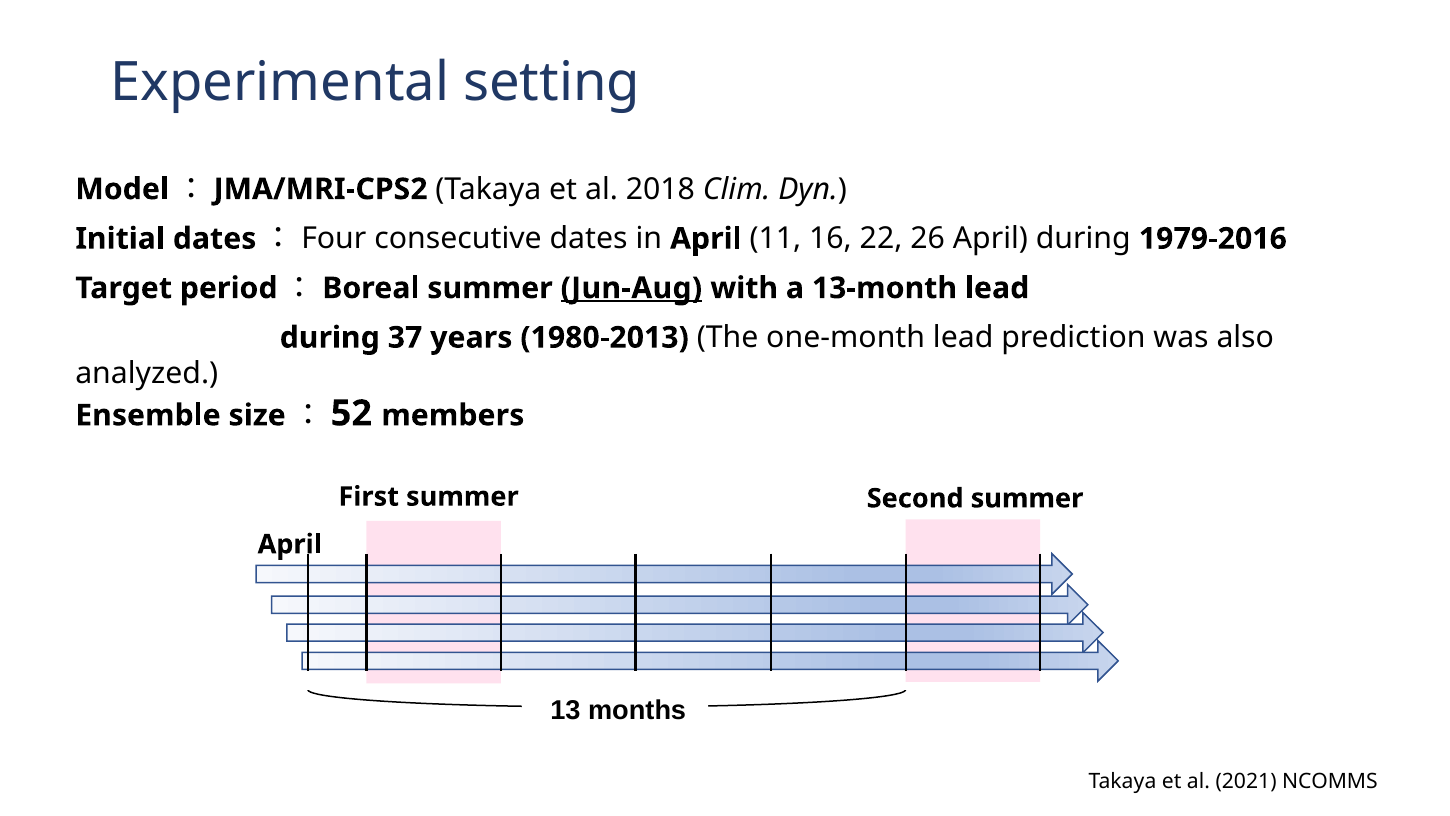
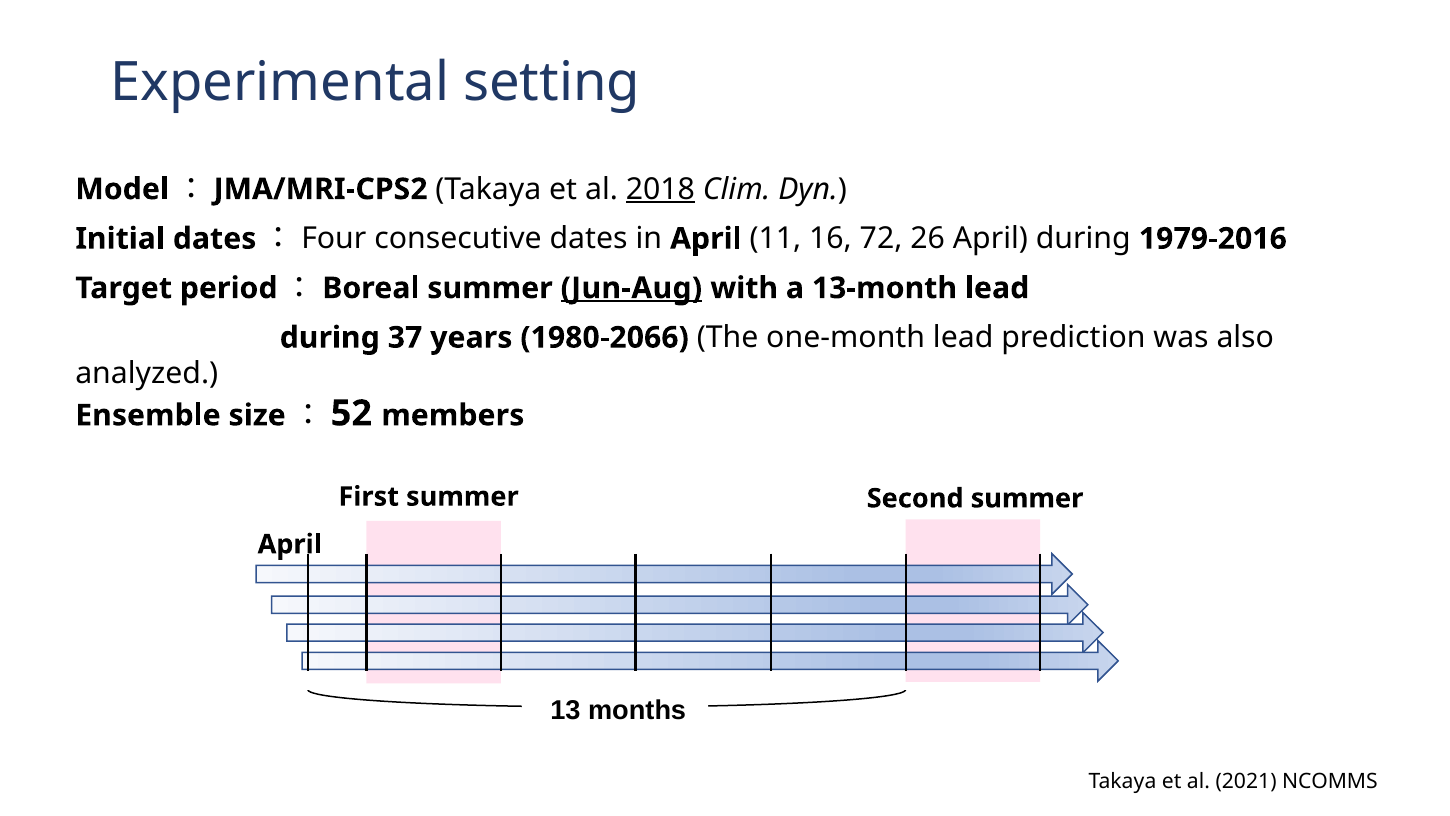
2018 underline: none -> present
22: 22 -> 72
1980-2013: 1980-2013 -> 1980-2066
